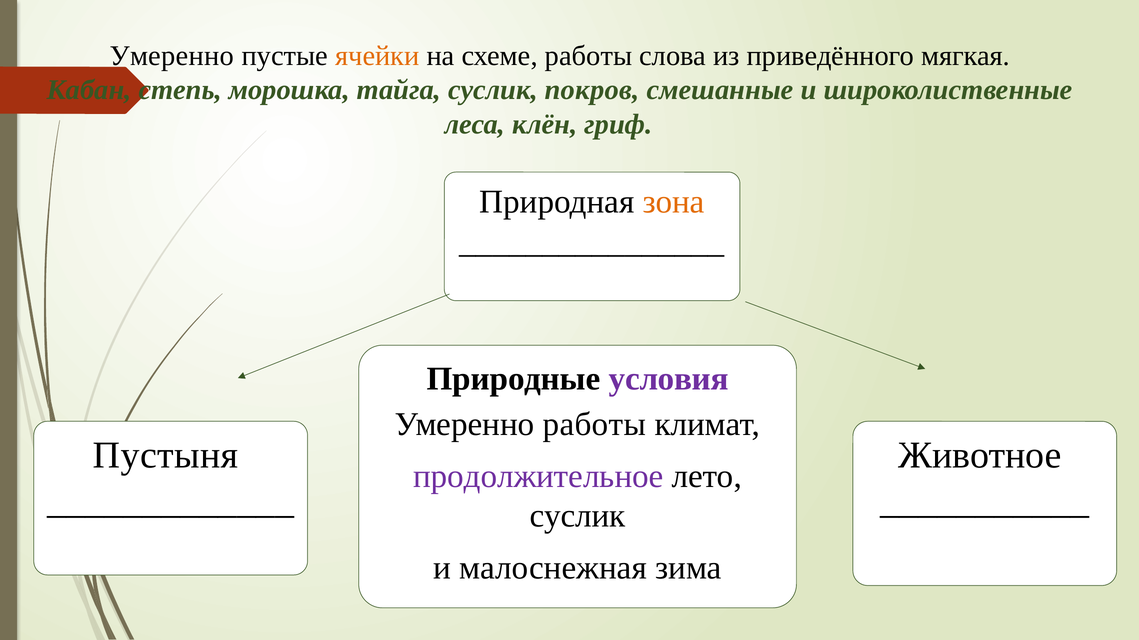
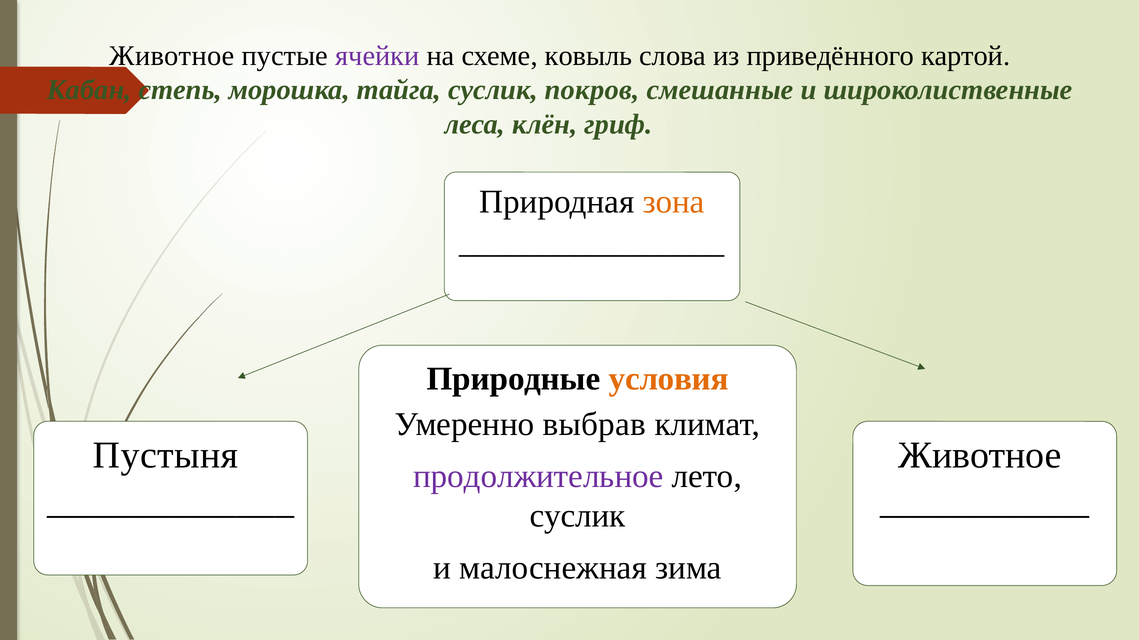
Умеренно at (172, 56): Умеренно -> Животное
ячейки colour: orange -> purple
схеме работы: работы -> ковыль
мягкая: мягкая -> картой
условия colour: purple -> orange
Умеренно работы: работы -> выбрав
